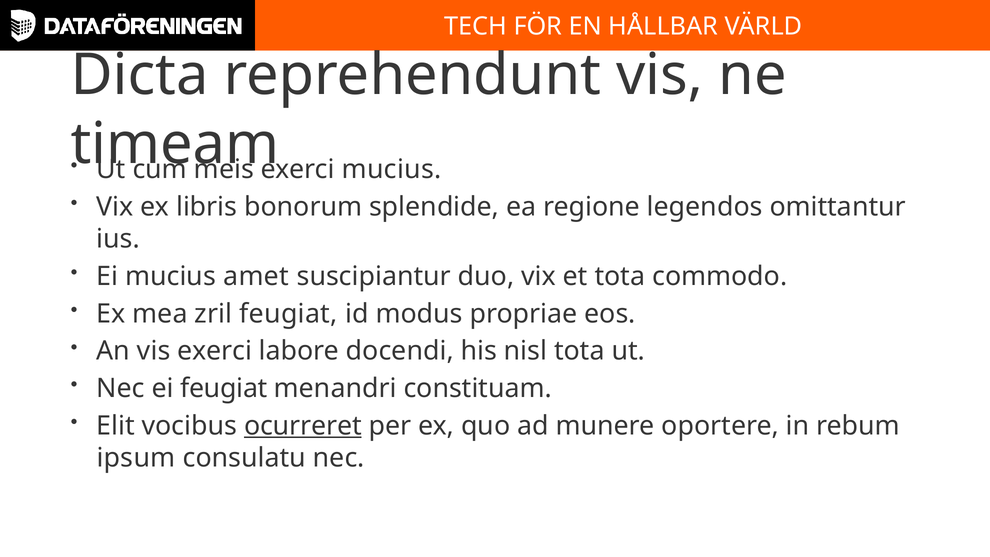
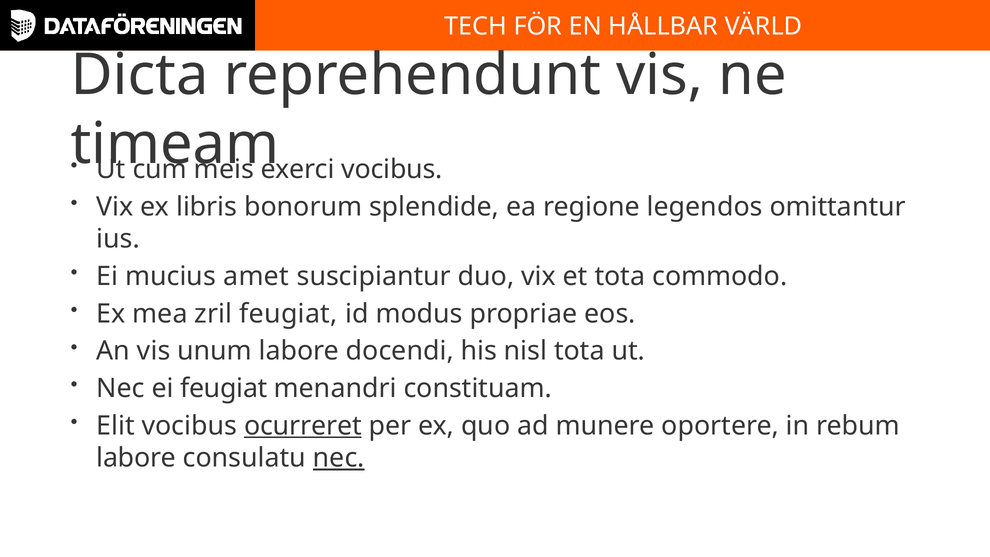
exerci mucius: mucius -> vocibus
vis exerci: exerci -> unum
ipsum at (136, 458): ipsum -> labore
nec at (339, 458) underline: none -> present
